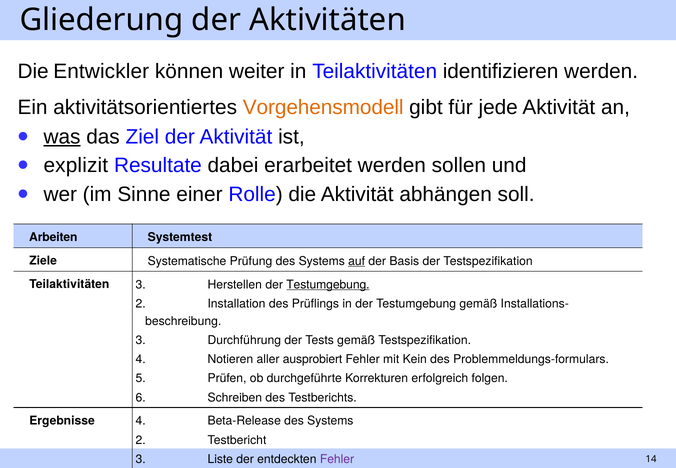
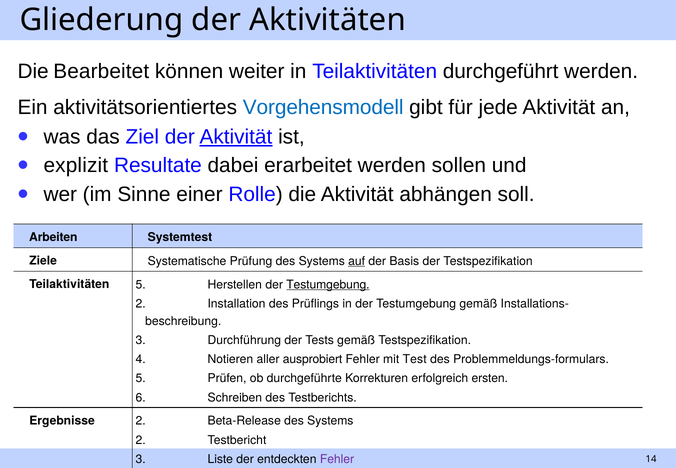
Entwickler: Entwickler -> Bearbeitet
identifizieren: identifizieren -> durchgeführt
Vorgehensmodell colour: orange -> blue
was underline: present -> none
Aktivität at (236, 137) underline: none -> present
Teilaktivitäten 3: 3 -> 5
Kein: Kein -> Test
folgen: folgen -> ersten
Ergebnisse 4: 4 -> 2
